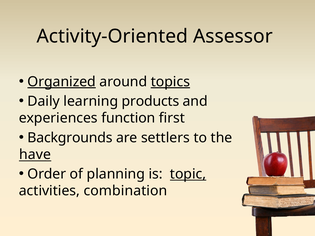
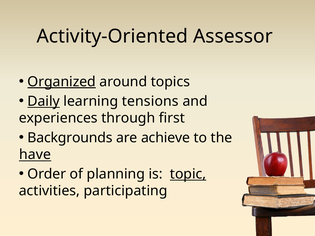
topics underline: present -> none
Daily underline: none -> present
products: products -> tensions
function: function -> through
settlers: settlers -> achieve
combination: combination -> participating
